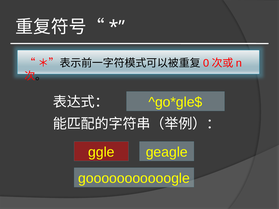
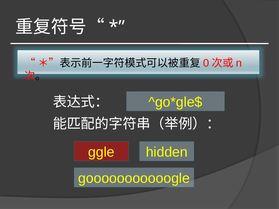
geagle: geagle -> hidden
